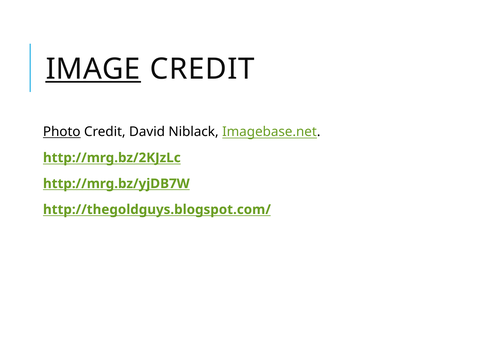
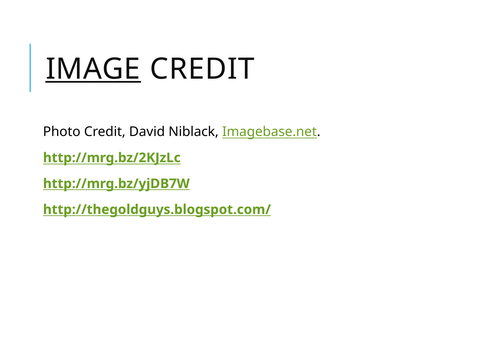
Photo underline: present -> none
